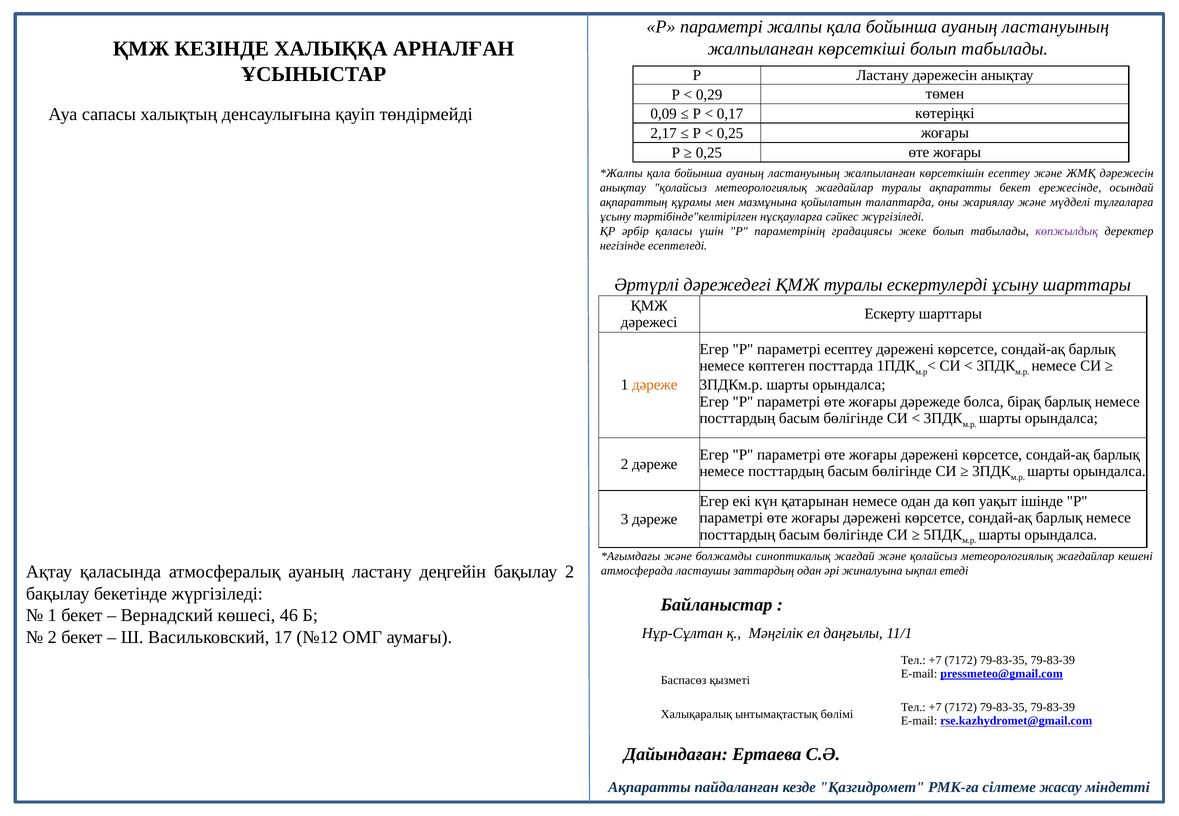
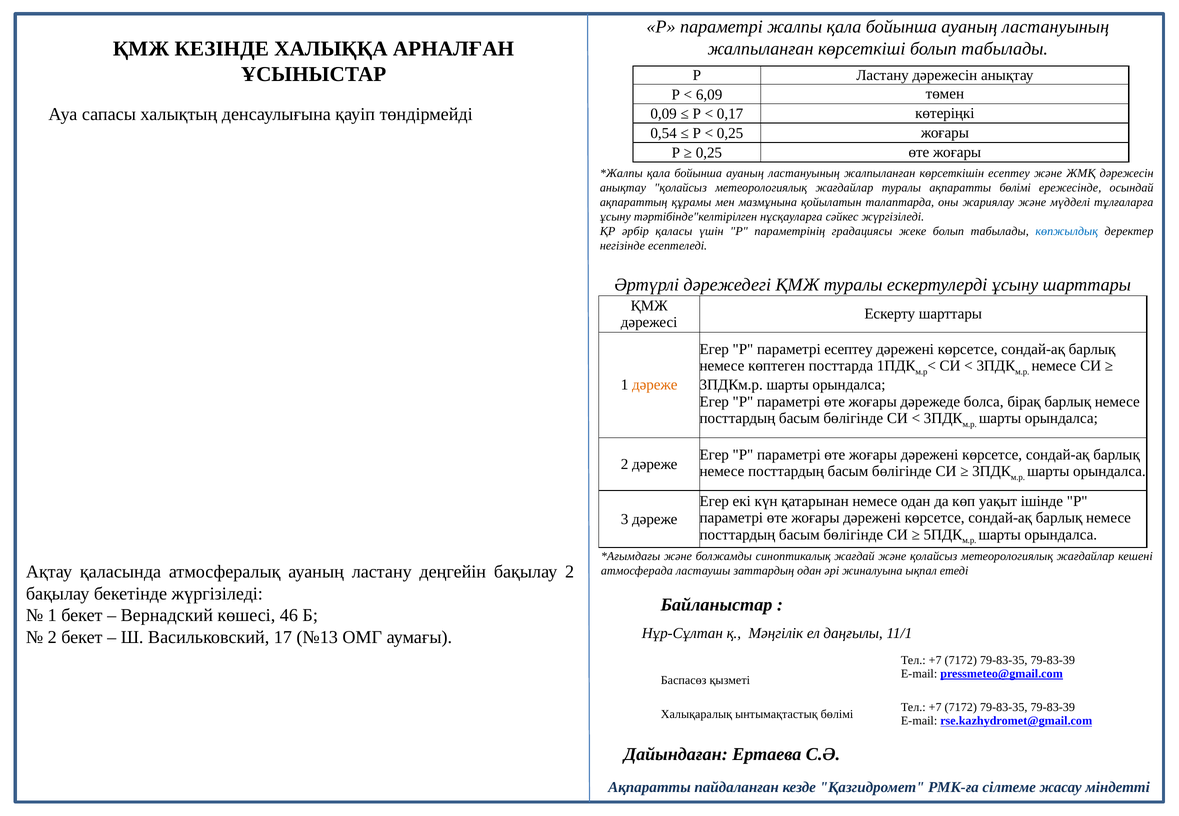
0,29: 0,29 -> 6,09
2,17: 2,17 -> 0,54
ақпаратты бекет: бекет -> бөлімі
көпжылдық colour: purple -> blue
№12: №12 -> №13
